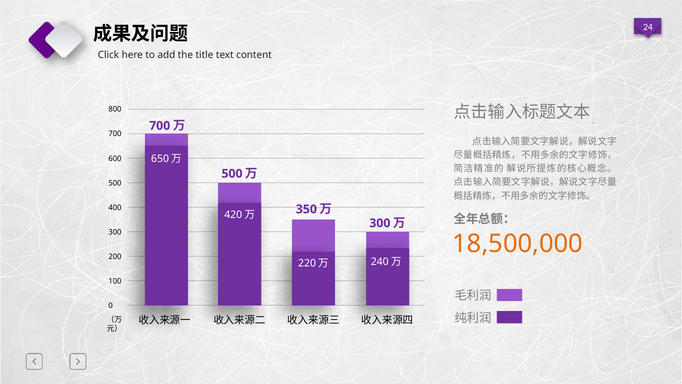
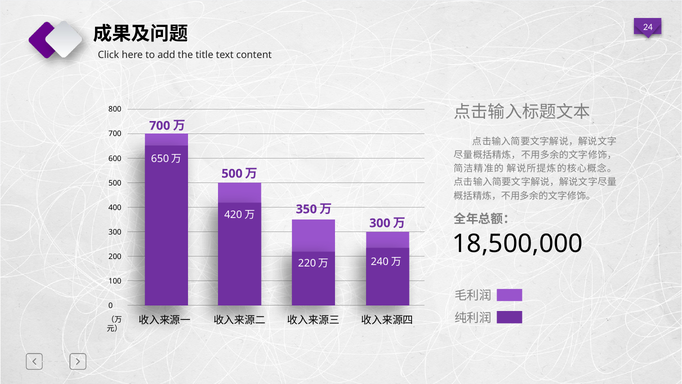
18,500,000 colour: orange -> black
